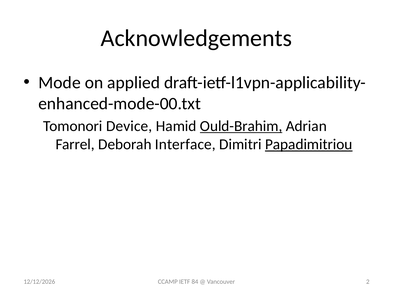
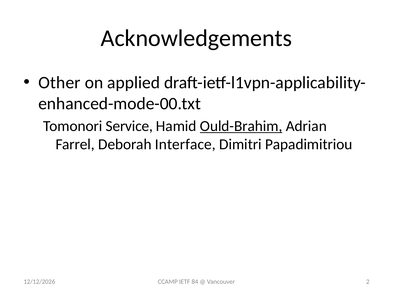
Mode: Mode -> Other
Device: Device -> Service
Papadimitriou underline: present -> none
